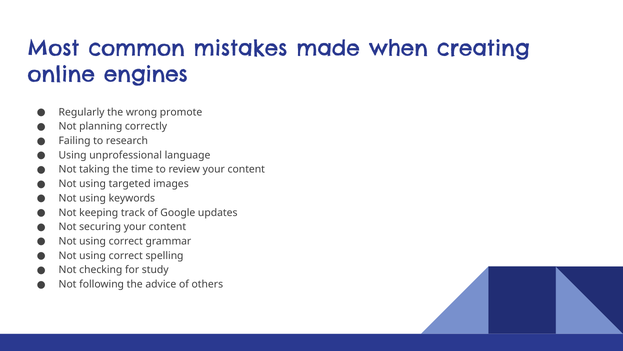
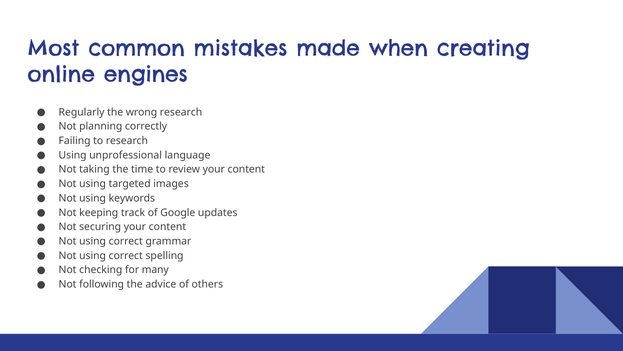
wrong promote: promote -> research
study: study -> many
